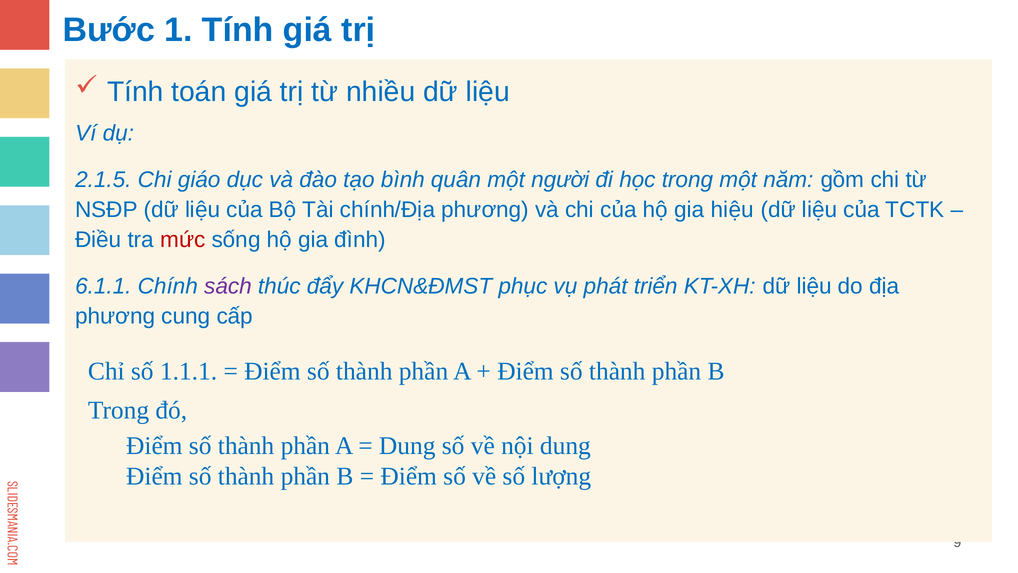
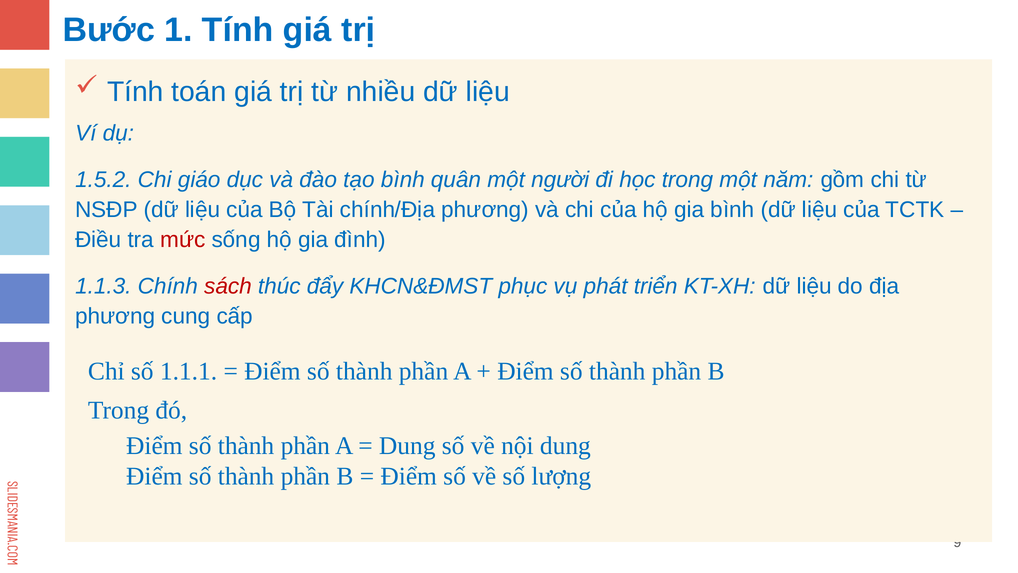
2.1.5: 2.1.5 -> 1.5.2
gia hiệu: hiệu -> bình
6.1.1: 6.1.1 -> 1.1.3
sách colour: purple -> red
